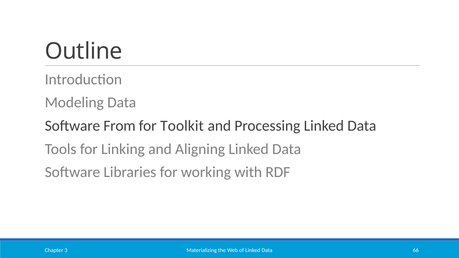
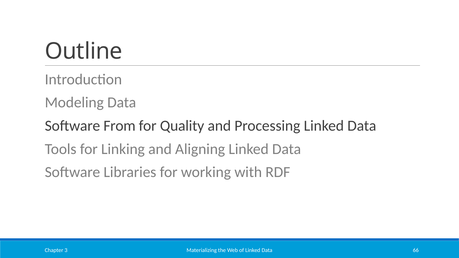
Toolkit: Toolkit -> Quality
